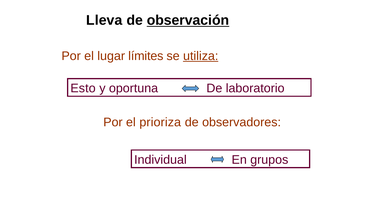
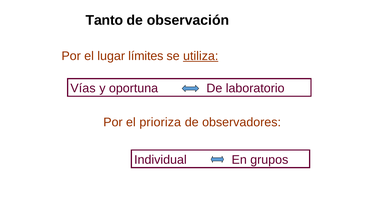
Lleva: Lleva -> Tanto
observación underline: present -> none
Esto: Esto -> Vías
